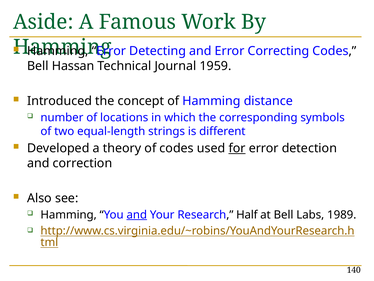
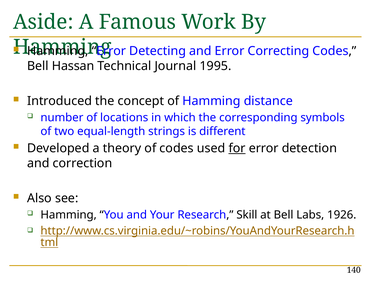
1959: 1959 -> 1995
and at (137, 214) underline: present -> none
Half: Half -> Skill
1989: 1989 -> 1926
